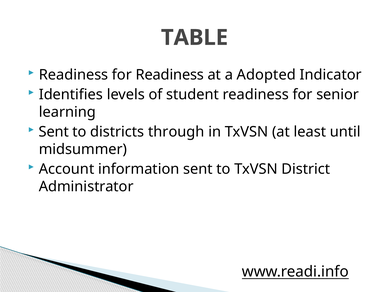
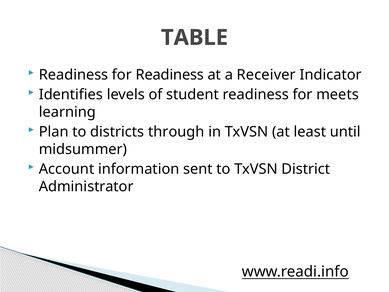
Adopted: Adopted -> Receiver
senior: senior -> meets
Sent at (54, 132): Sent -> Plan
